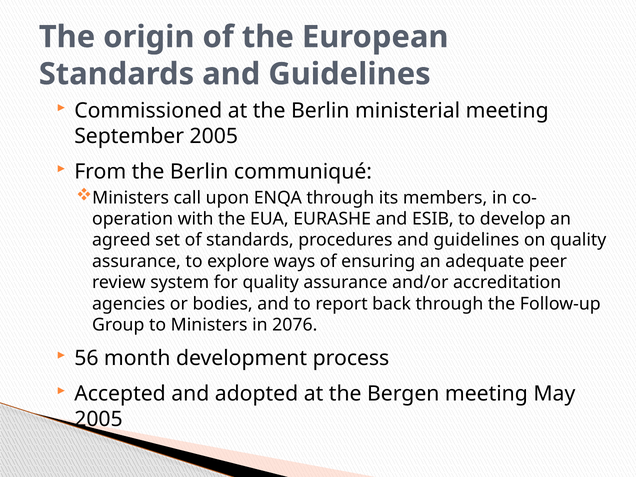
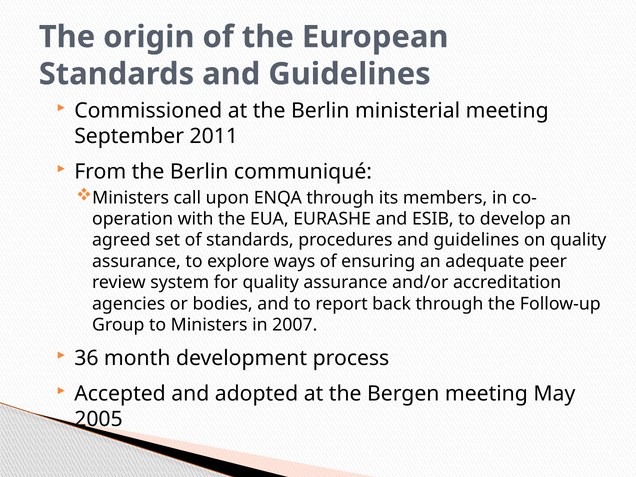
September 2005: 2005 -> 2011
2076: 2076 -> 2007
56: 56 -> 36
